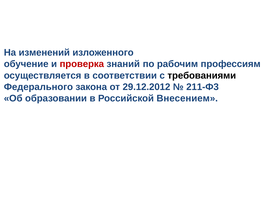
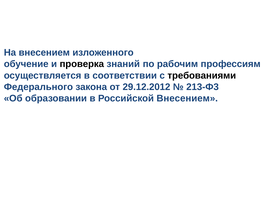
На изменений: изменений -> внесением
проверка colour: red -> black
211-Ф3: 211-Ф3 -> 213-Ф3
